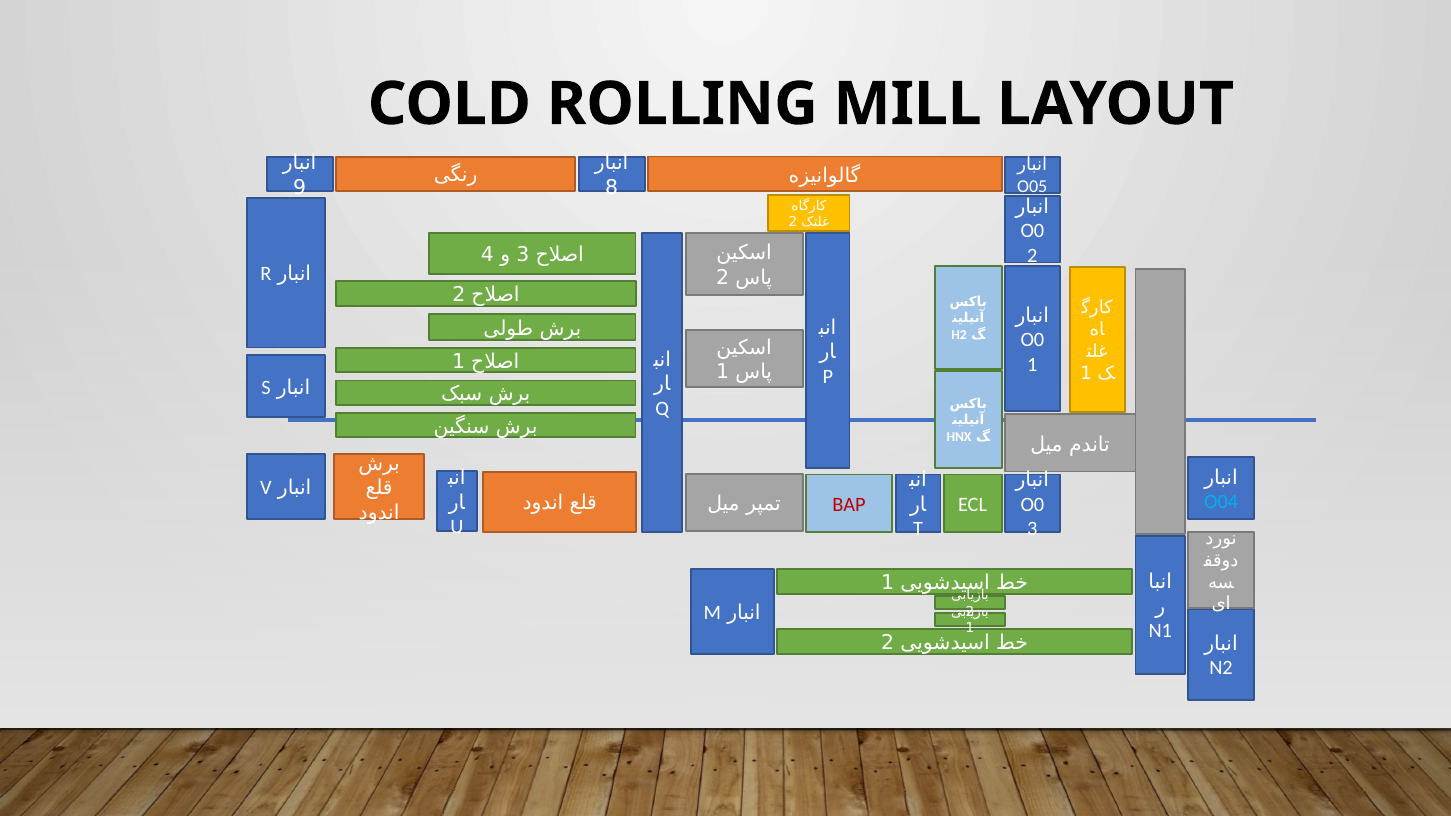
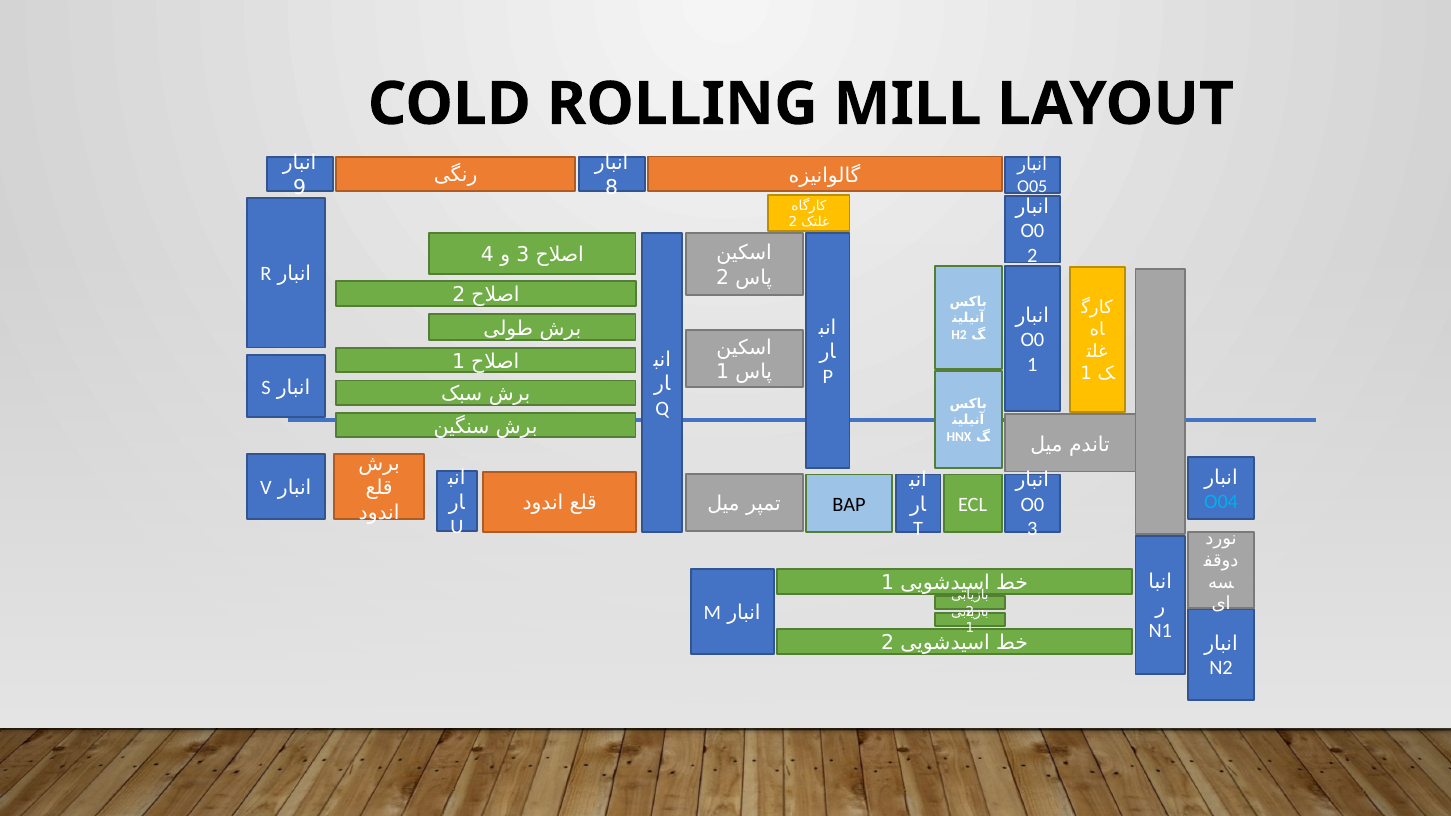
BAP colour: red -> black
